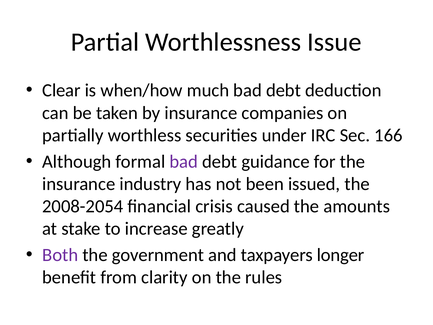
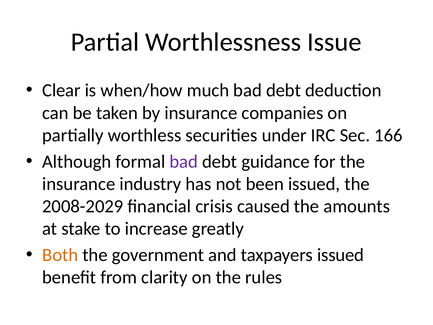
2008-2054: 2008-2054 -> 2008-2029
Both colour: purple -> orange
taxpayers longer: longer -> issued
